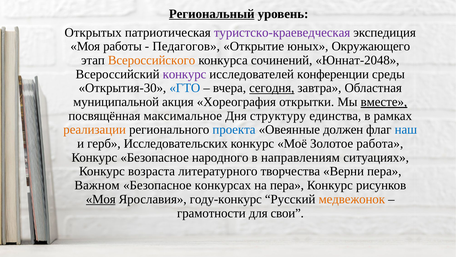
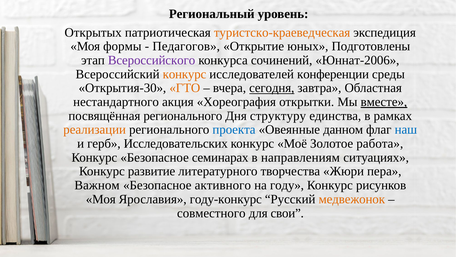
Региональный underline: present -> none
туристско-краеведческая colour: purple -> orange
работы: работы -> формы
Окружающего: Окружающего -> Подготовлены
Всероссийского colour: orange -> purple
Юннат-2048: Юннат-2048 -> Юннат-2006
конкурс at (185, 74) colour: purple -> orange
ГТО colour: blue -> orange
муниципальной: муниципальной -> нестандартного
посвящённая максимальное: максимальное -> регионального
должен: должен -> данном
народного: народного -> семинарах
возраста: возраста -> развитие
Верни: Верни -> Жюри
конкурсах: конкурсах -> активного
на пера: пера -> году
Моя at (101, 199) underline: present -> none
грамотности: грамотности -> совместного
